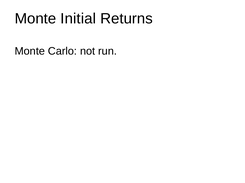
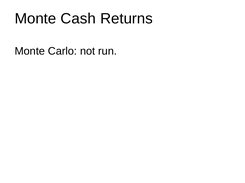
Initial: Initial -> Cash
